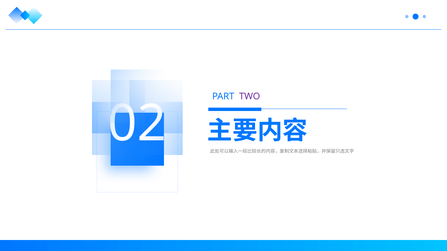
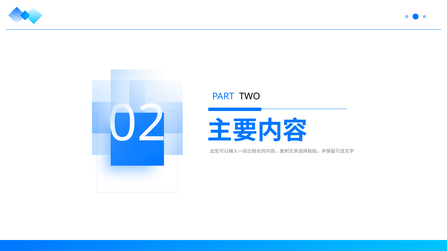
TWO colour: purple -> black
